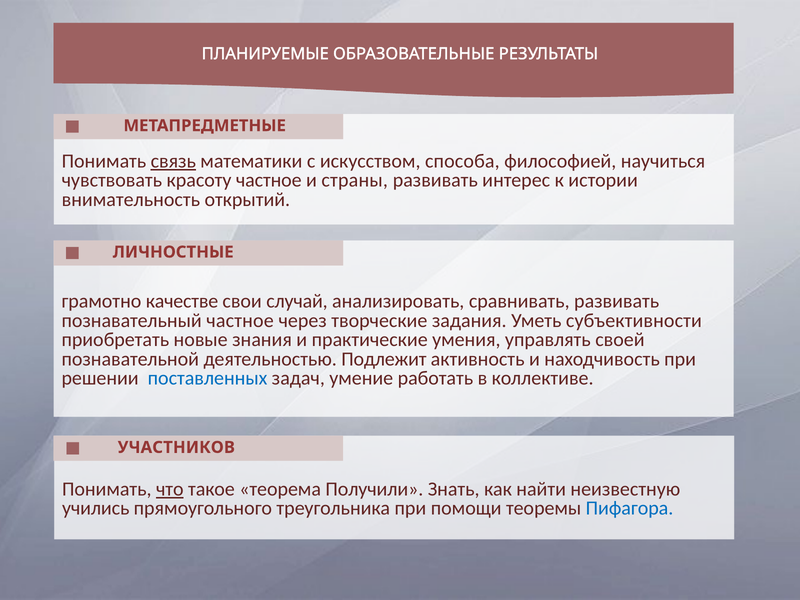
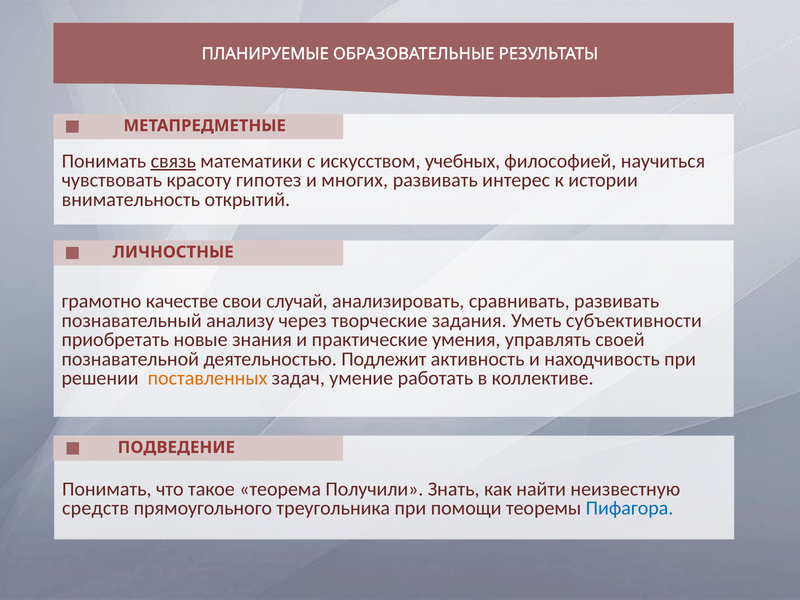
способа: способа -> учебных
красоту частное: частное -> гипотез
страны: страны -> многих
познавательный частное: частное -> анализу
поставленных colour: blue -> orange
УЧАСТНИКОВ: УЧАСТНИКОВ -> ПОДВЕДЕНИЕ
что underline: present -> none
учились: учились -> средств
